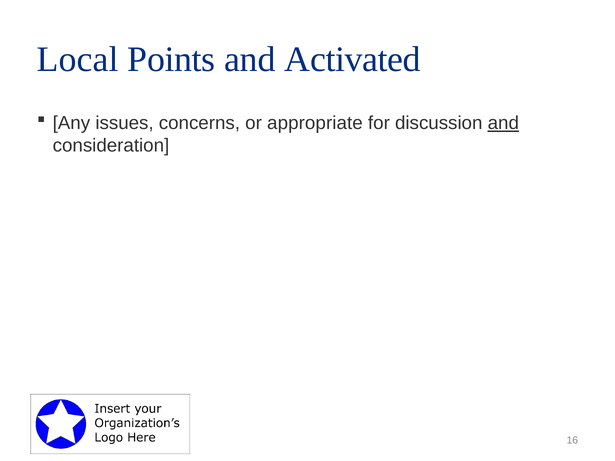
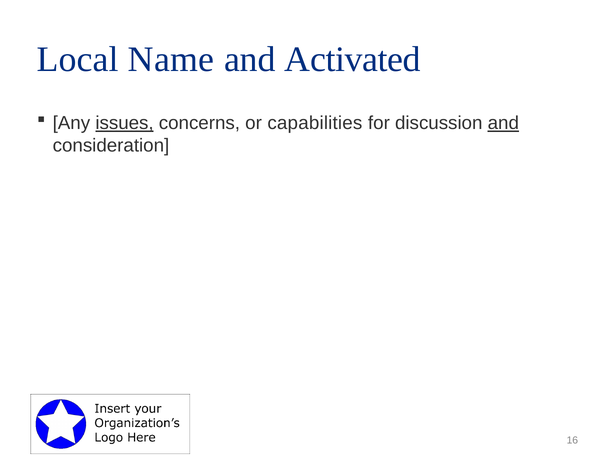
Points: Points -> Name
issues underline: none -> present
appropriate: appropriate -> capabilities
